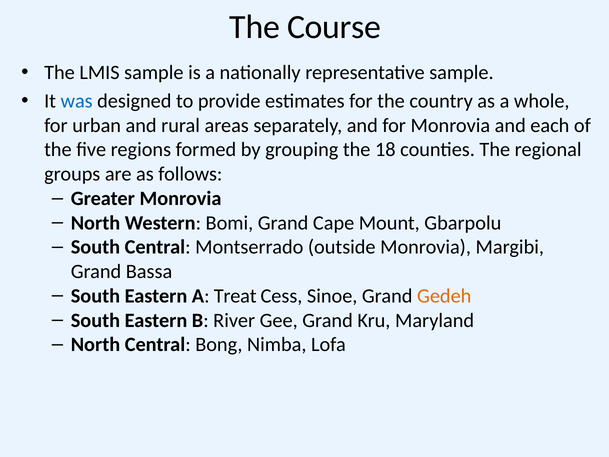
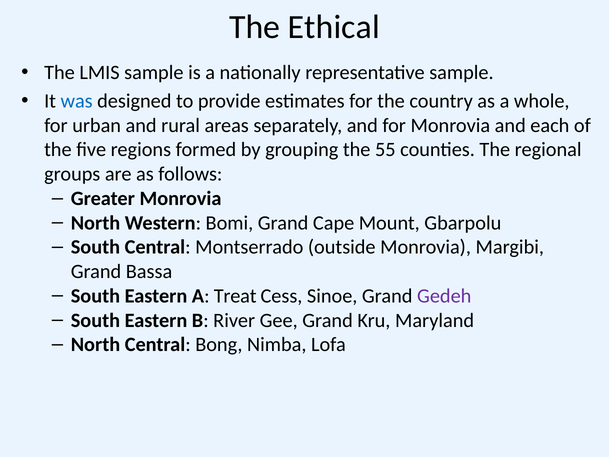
Course: Course -> Ethical
18: 18 -> 55
Gedeh colour: orange -> purple
